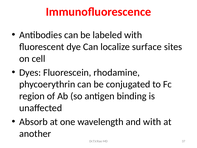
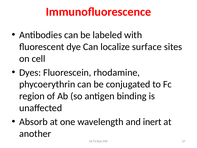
and with: with -> inert
